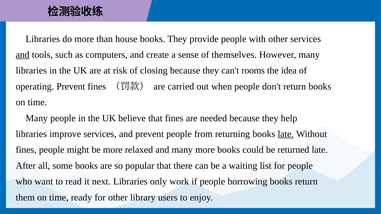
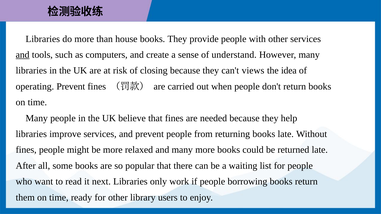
themselves: themselves -> understand
rooms: rooms -> views
late at (286, 134) underline: present -> none
